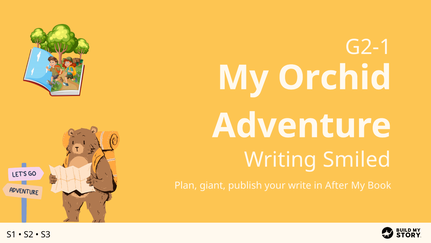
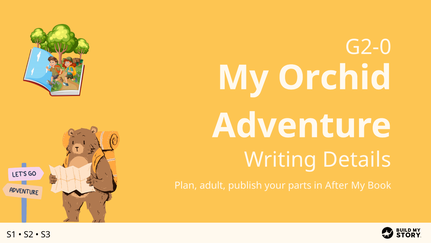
G2-1: G2-1 -> G2-0
Smiled: Smiled -> Details
giant: giant -> adult
write: write -> parts
